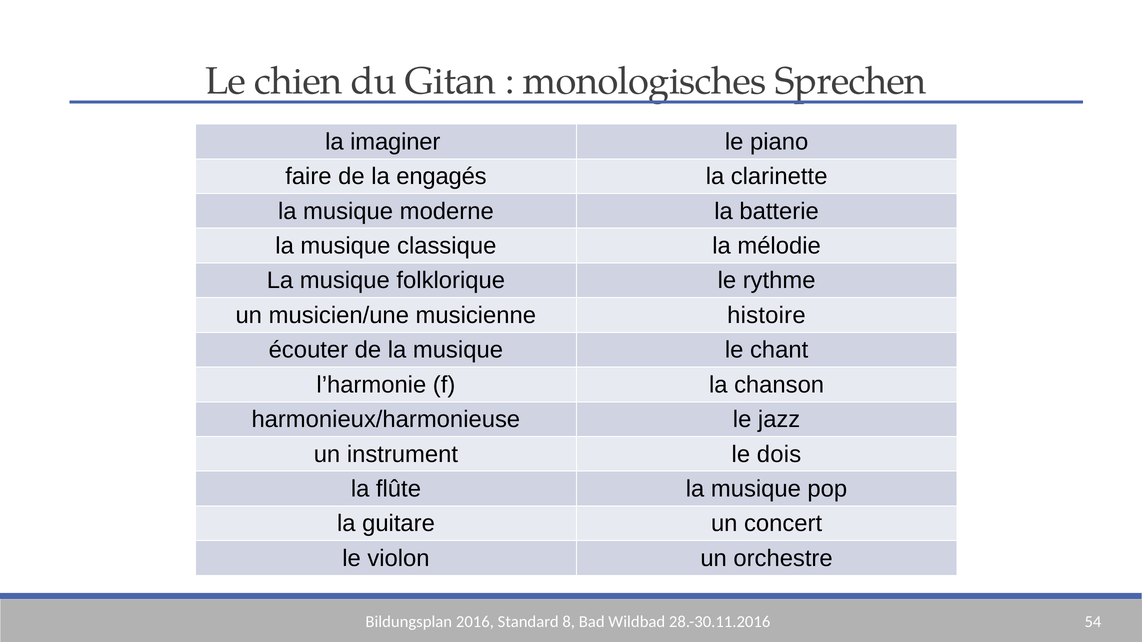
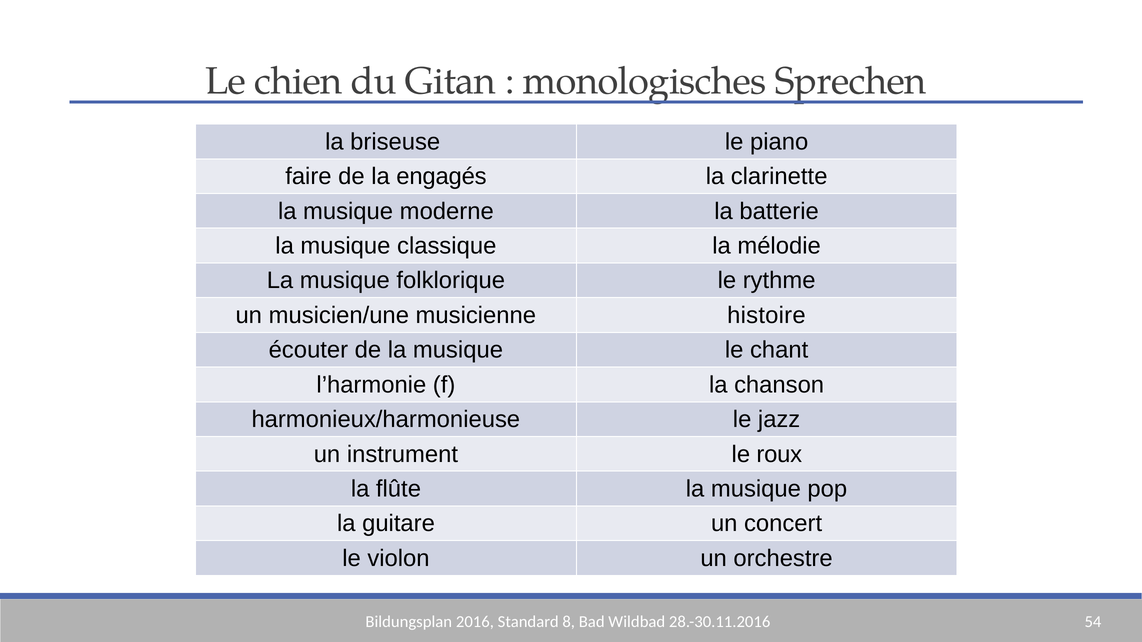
imaginer: imaginer -> briseuse
dois: dois -> roux
